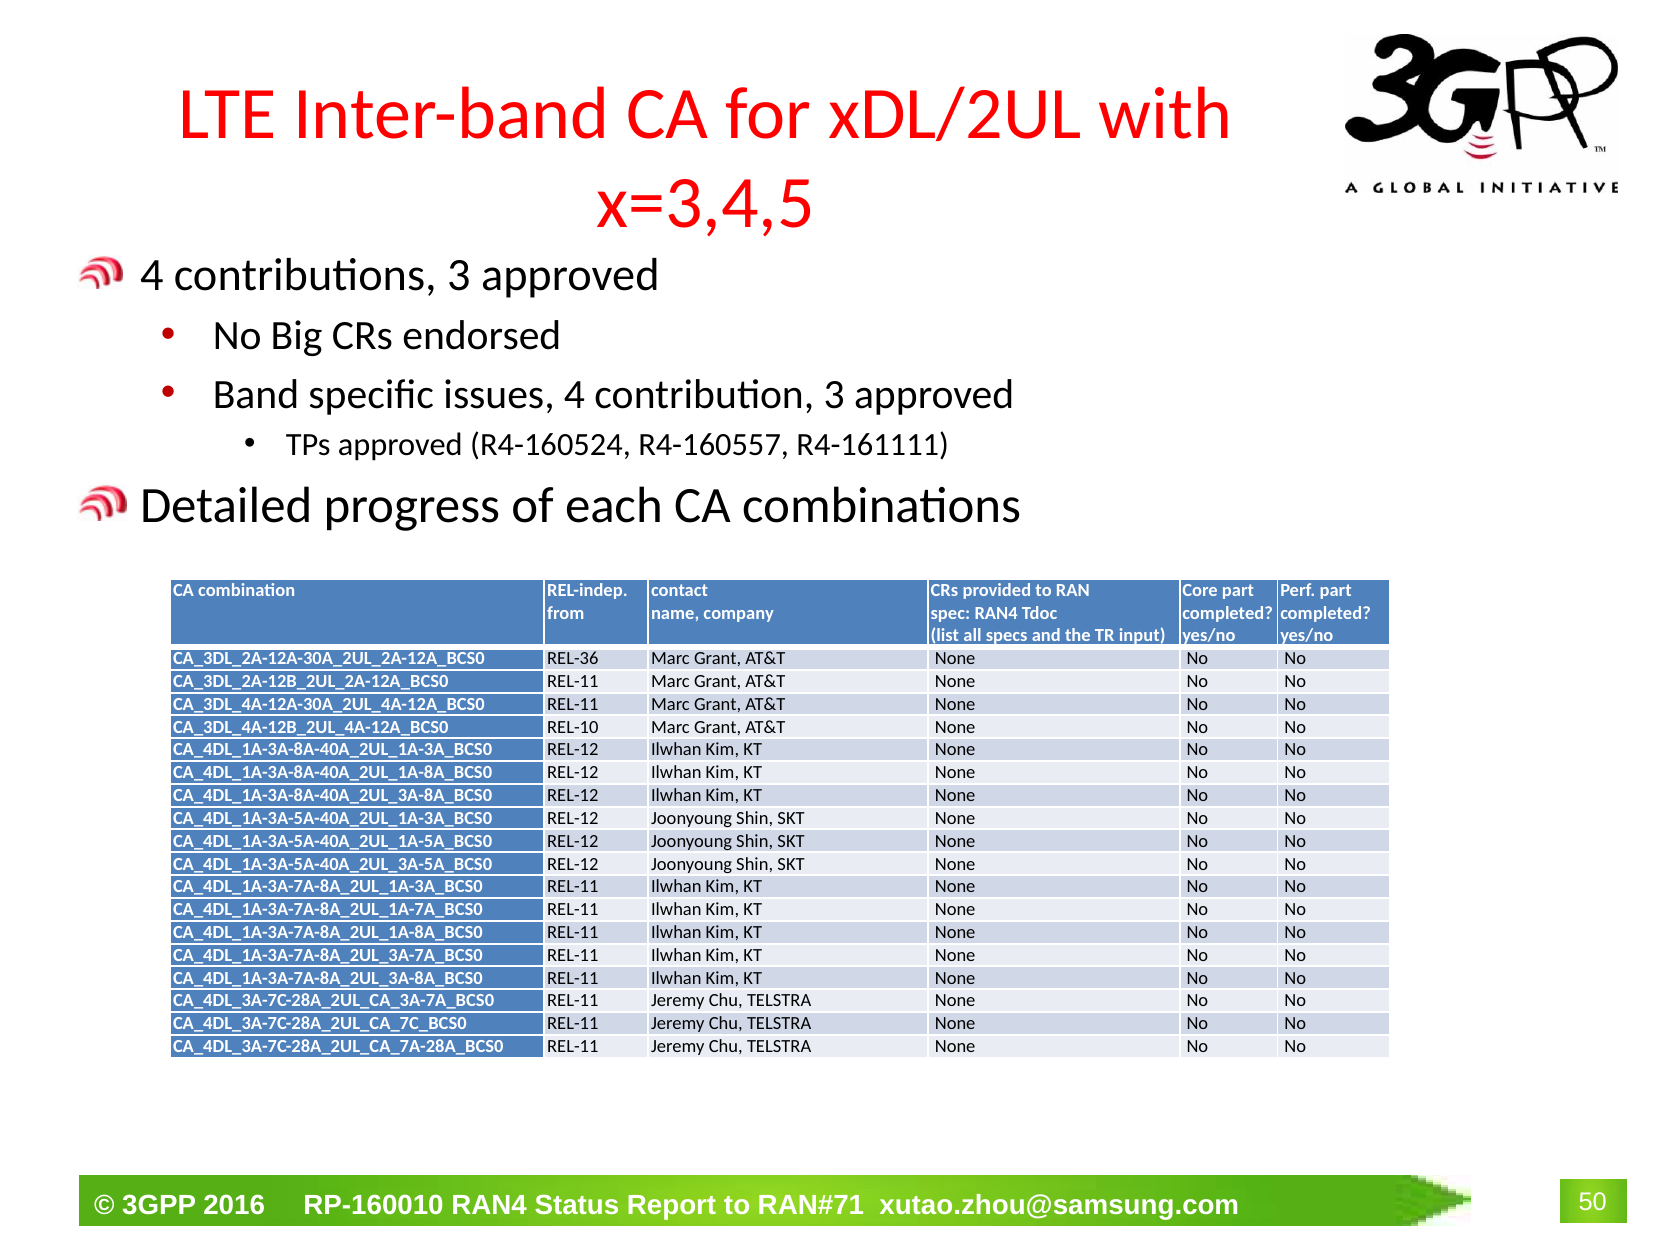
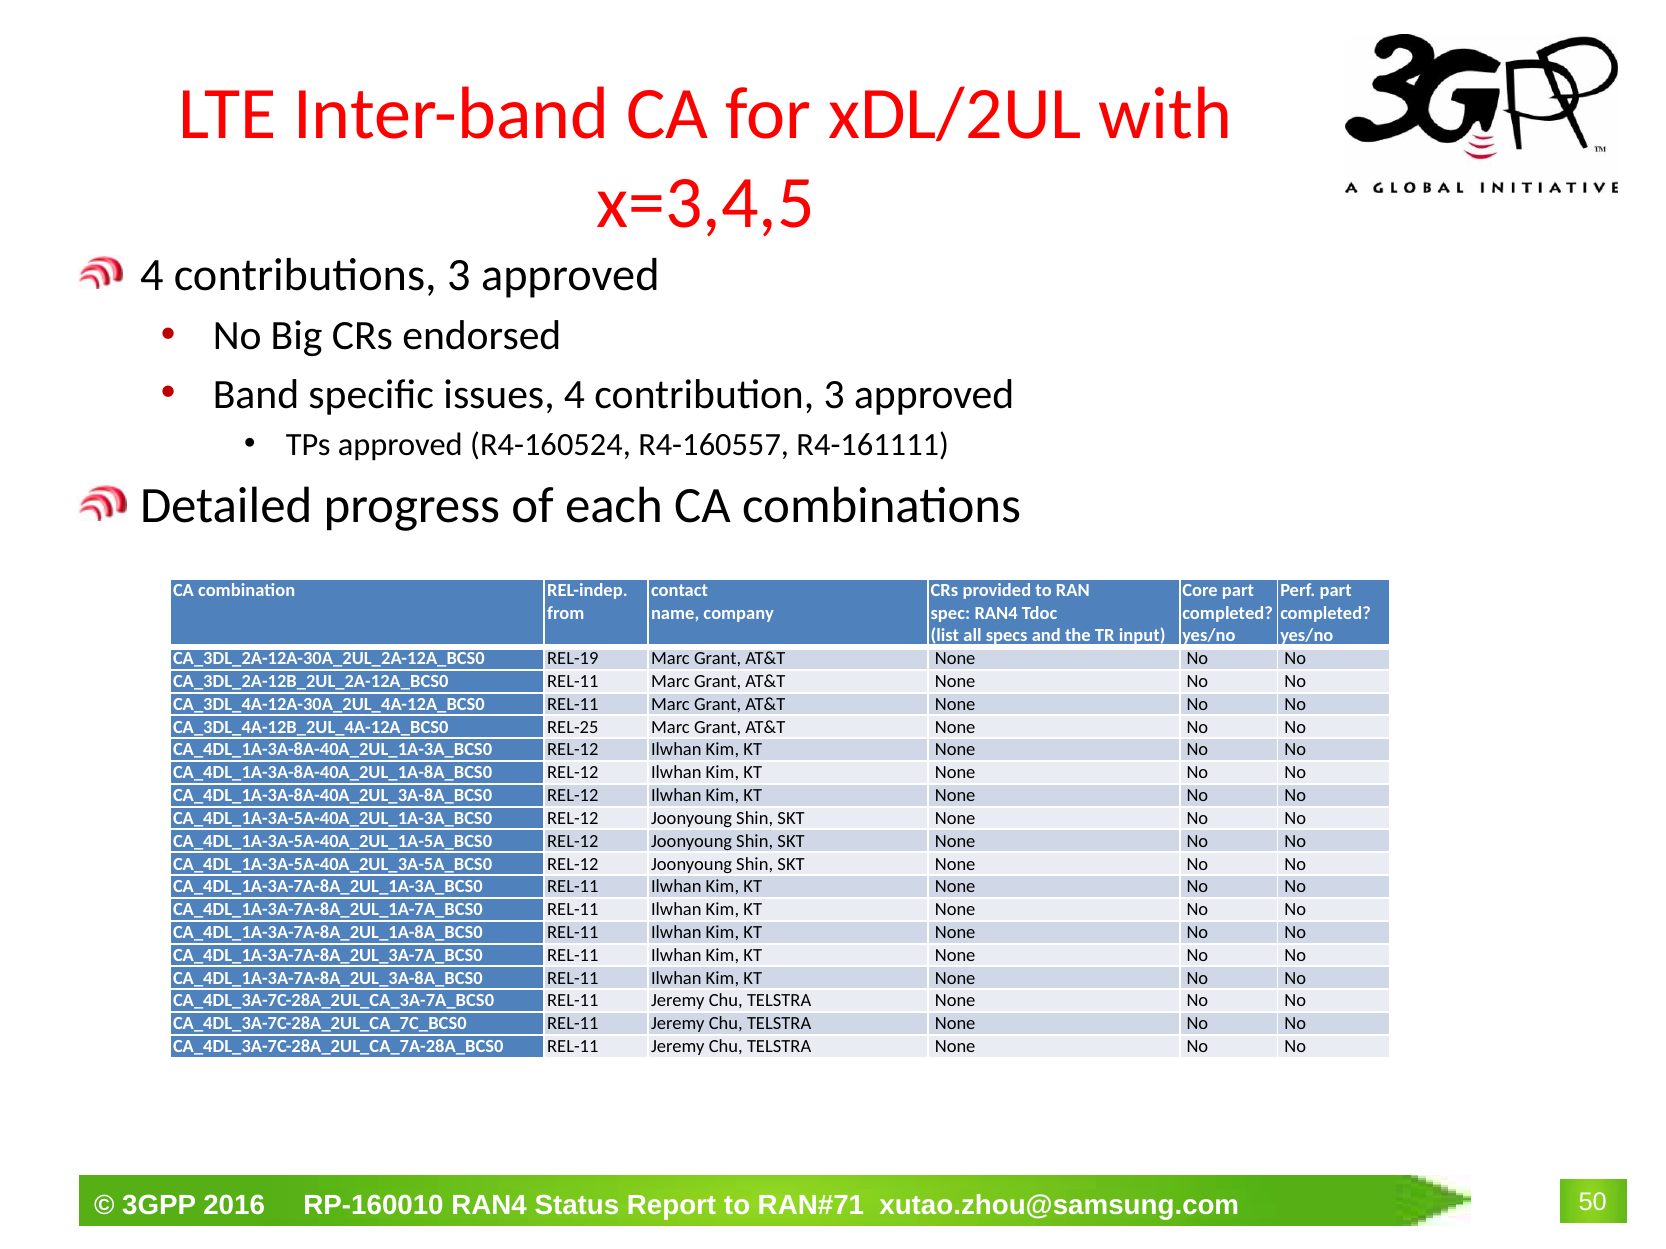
REL-36: REL-36 -> REL-19
REL-10: REL-10 -> REL-25
